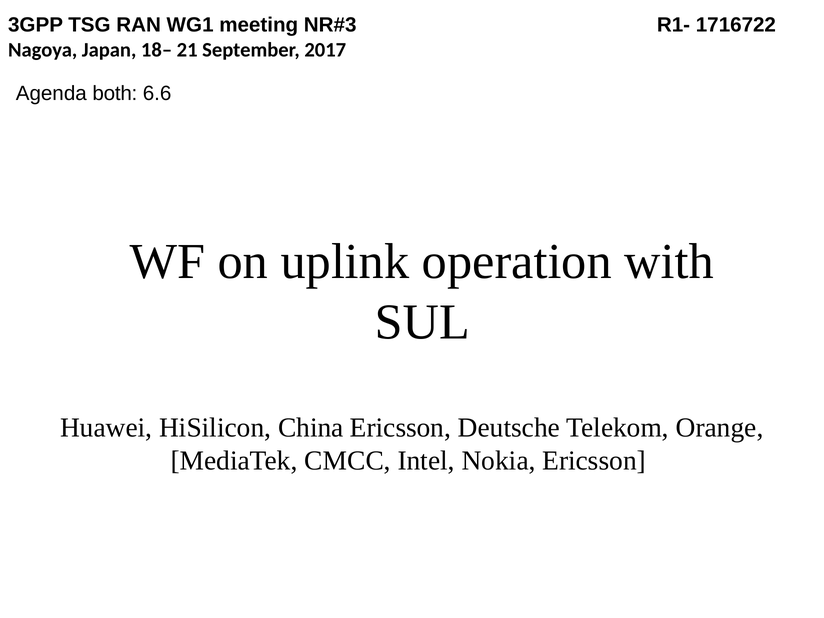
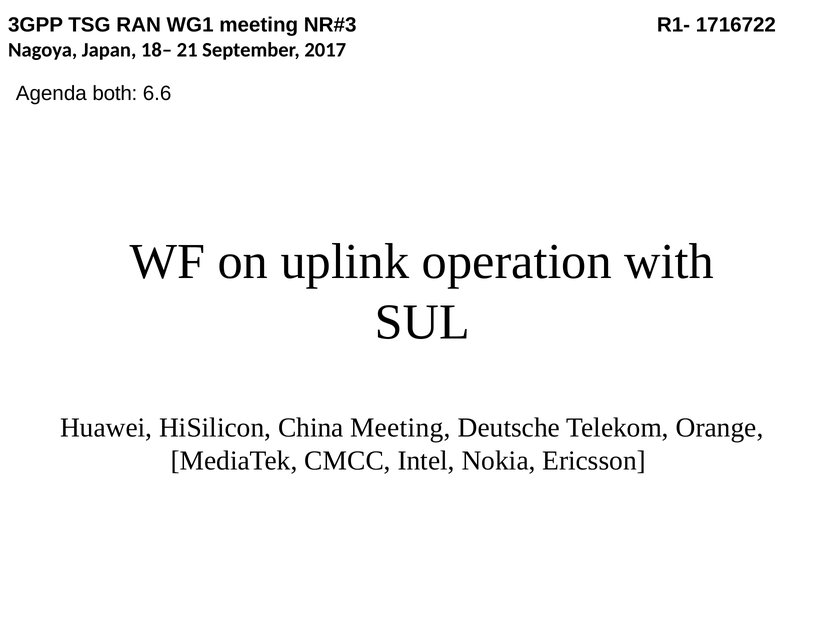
China Ericsson: Ericsson -> Meeting
